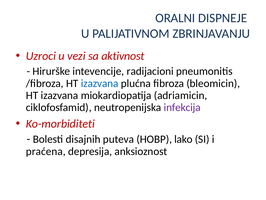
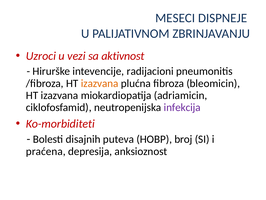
ORALNI: ORALNI -> MESECI
izazvana at (100, 83) colour: blue -> orange
lako: lako -> broj
